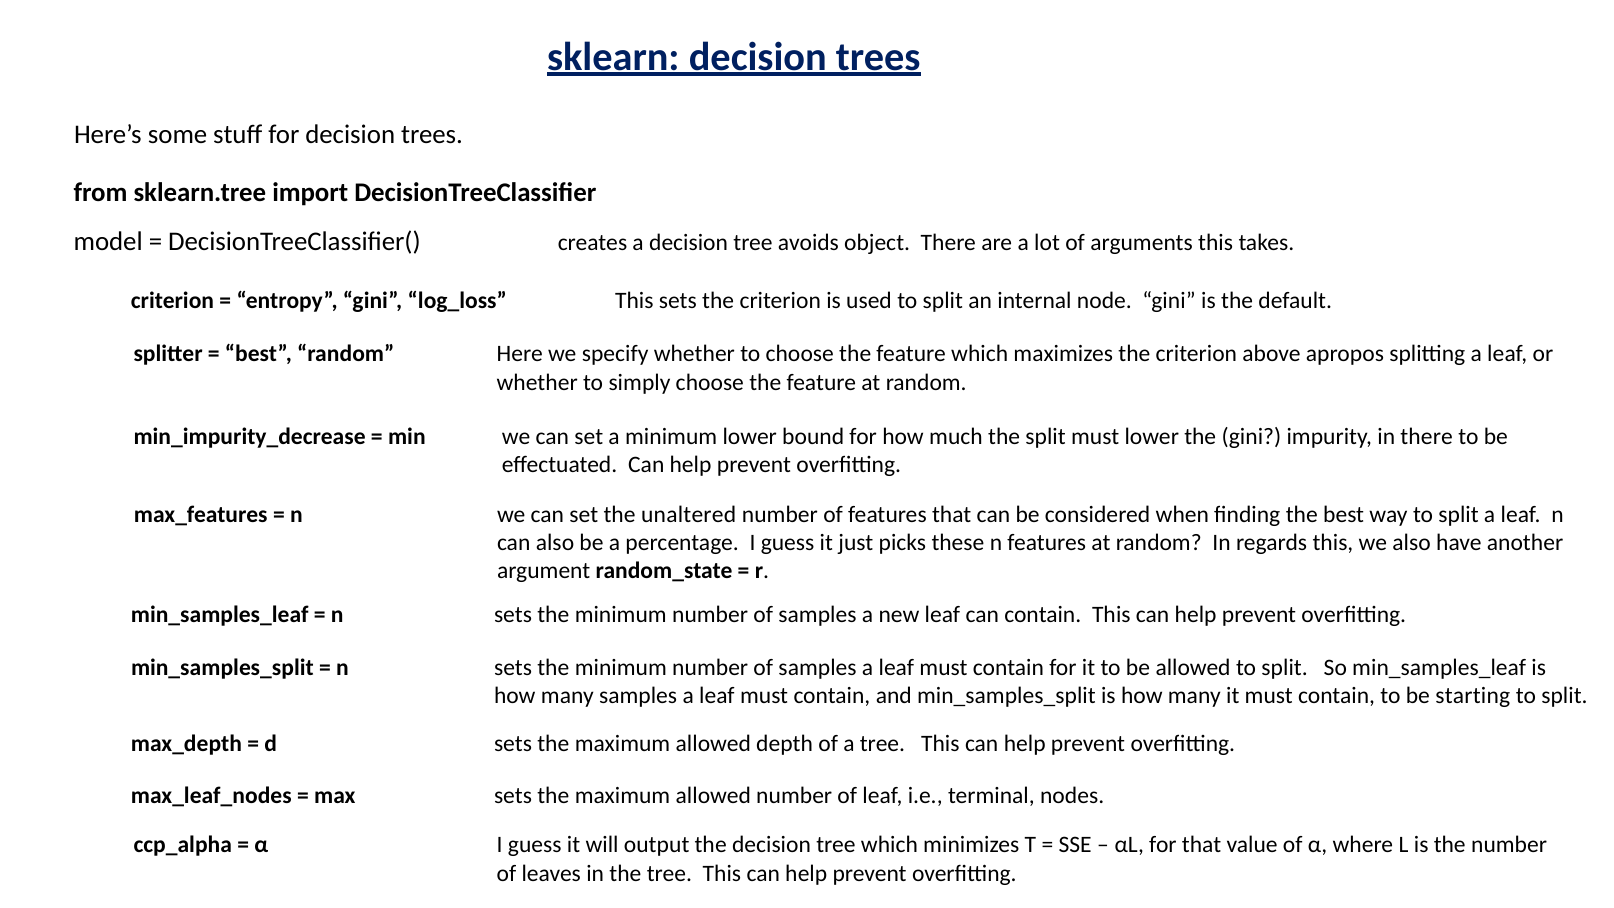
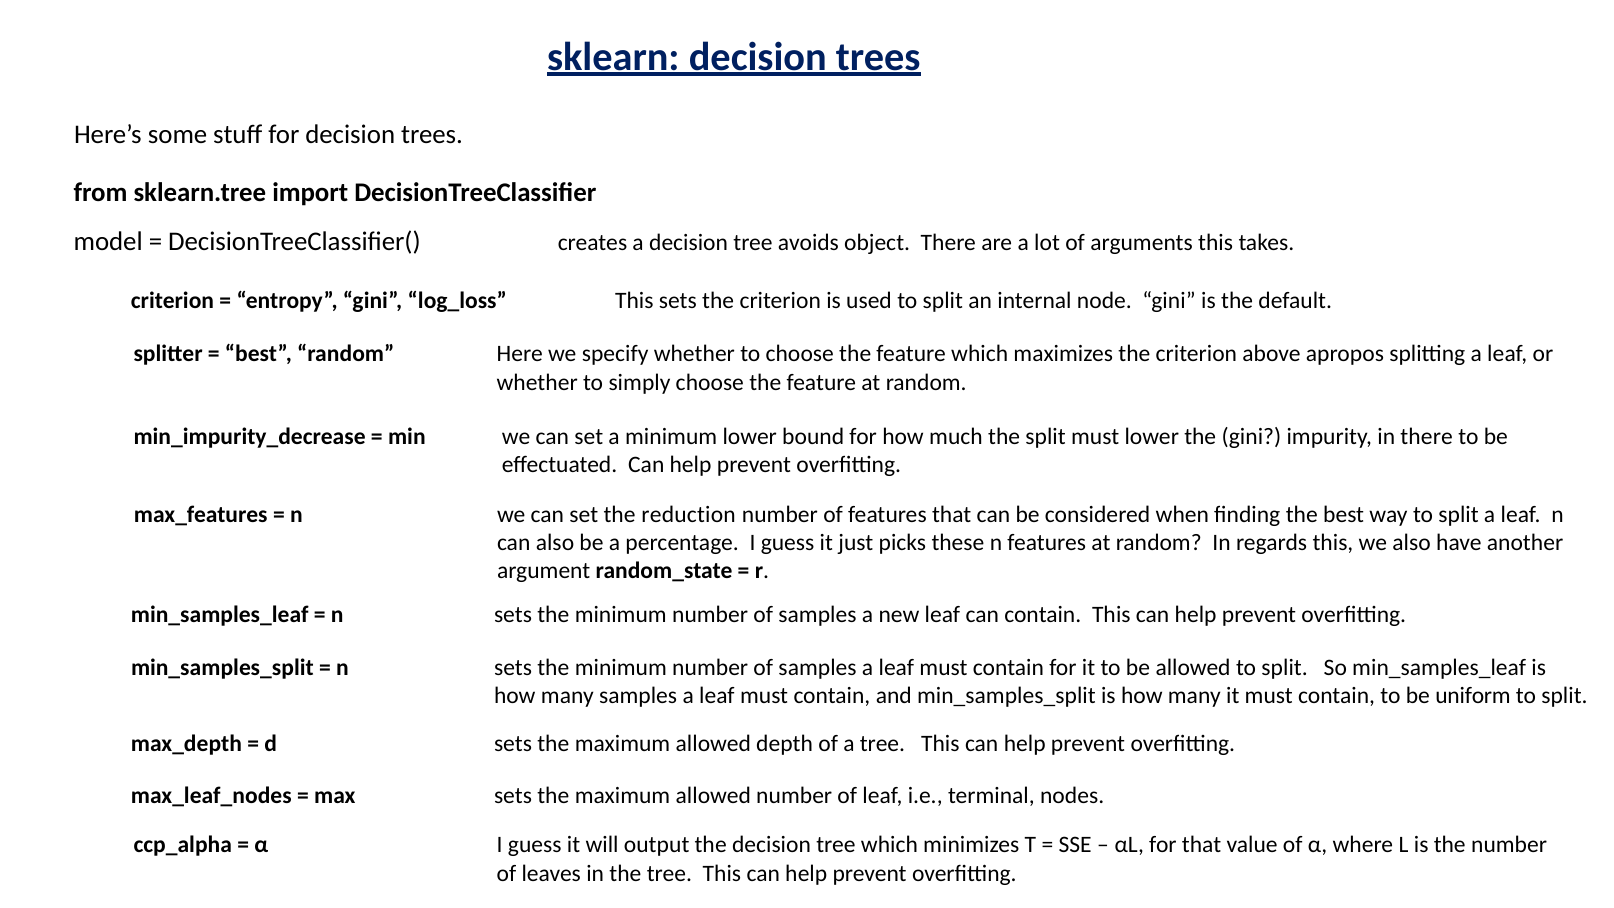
unaltered: unaltered -> reduction
starting: starting -> uniform
